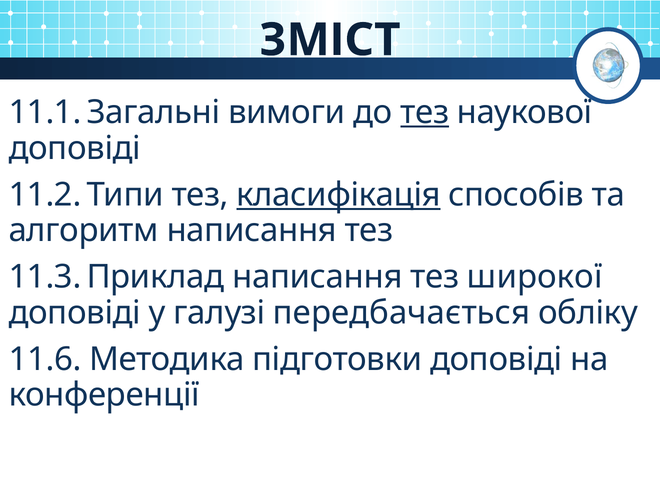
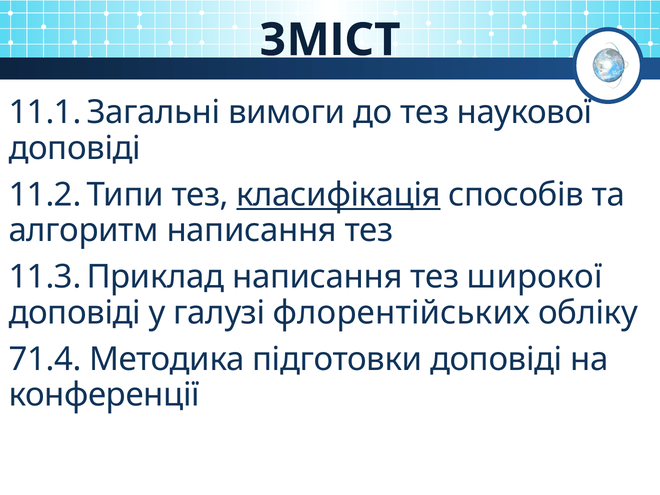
тез at (425, 112) underline: present -> none
передбачається: передбачається -> флорентійських
11.6: 11.6 -> 71.4
